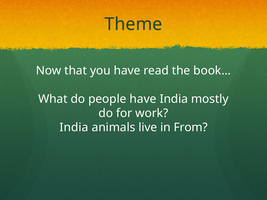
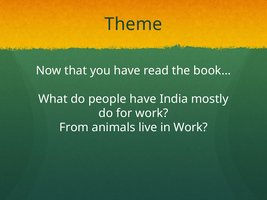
India at (74, 128): India -> From
in From: From -> Work
